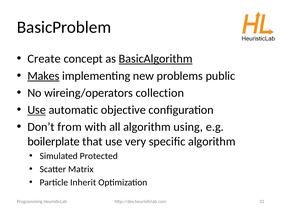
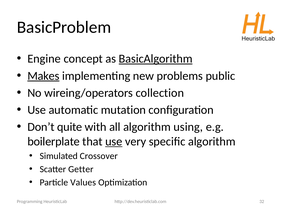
Create: Create -> Engine
Use at (37, 110) underline: present -> none
objective: objective -> mutation
from: from -> quite
use at (114, 141) underline: none -> present
Protected: Protected -> Crossover
Matrix: Matrix -> Getter
Inherit: Inherit -> Values
